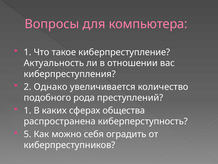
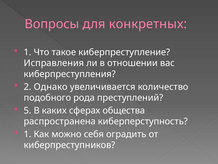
компьютера: компьютера -> конкретных
Актуальность: Актуальность -> Исправления
1 at (28, 110): 1 -> 5
5 at (28, 134): 5 -> 1
